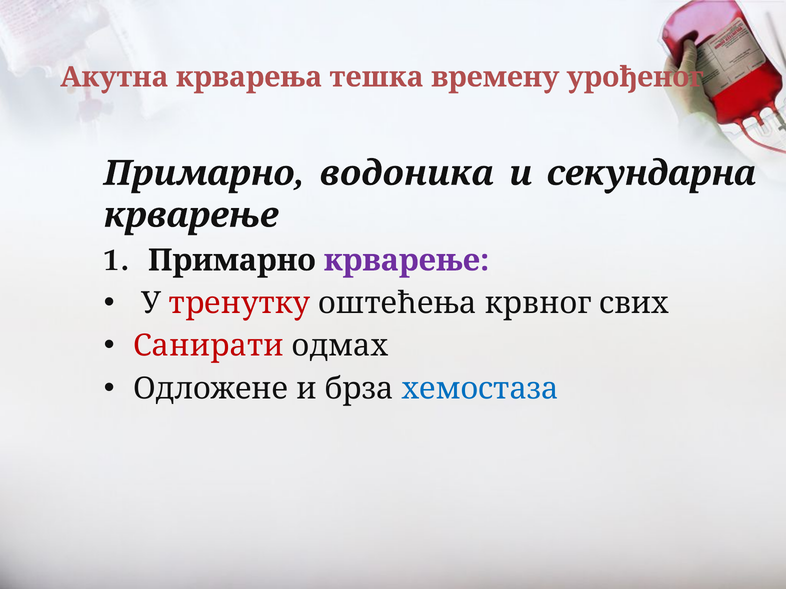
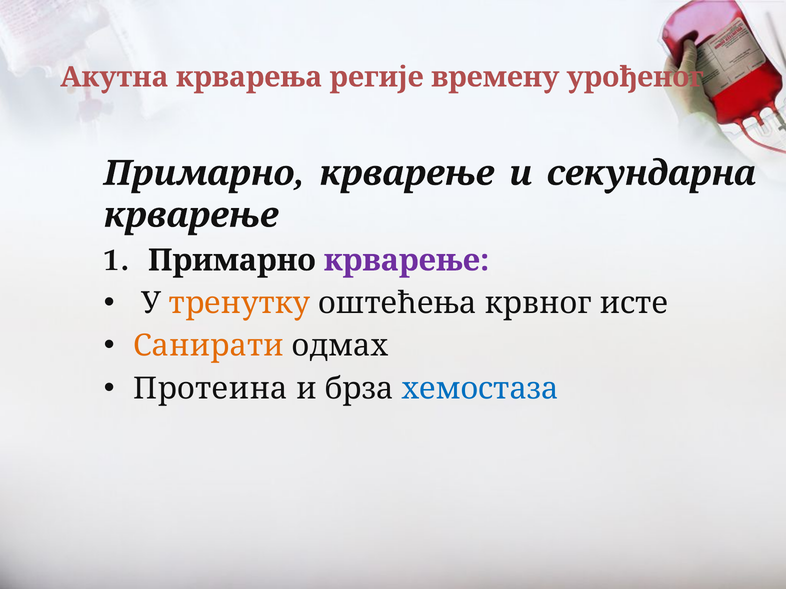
тешка: тешка -> регије
водоника at (407, 173): водоника -> крварење
тренутку colour: red -> orange
свих: свих -> исте
Санирати colour: red -> orange
Одложене: Одложене -> Протеина
